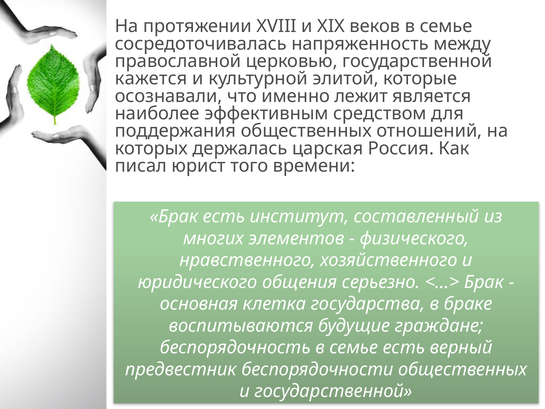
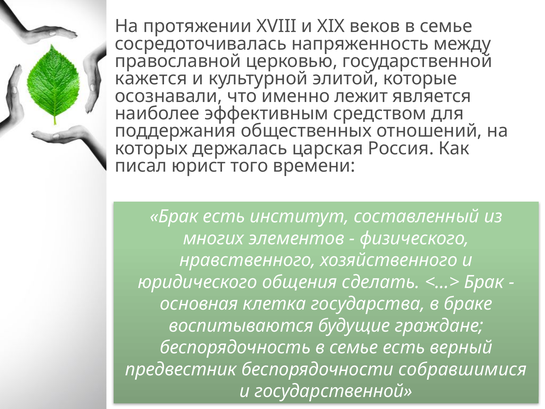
серьезно: серьезно -> сделать
беспорядочности общественных: общественных -> собравшимися
